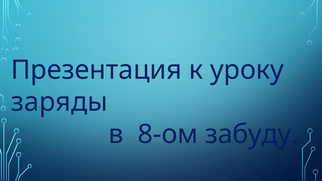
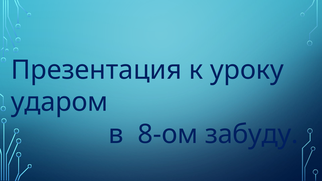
заряды: заряды -> ударом
